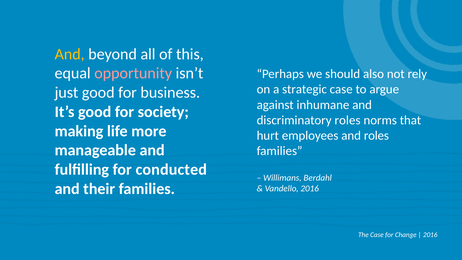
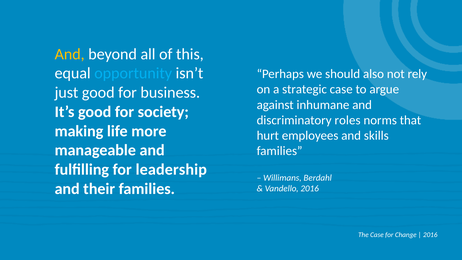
opportunity colour: pink -> light blue
and roles: roles -> skills
conducted: conducted -> leadership
